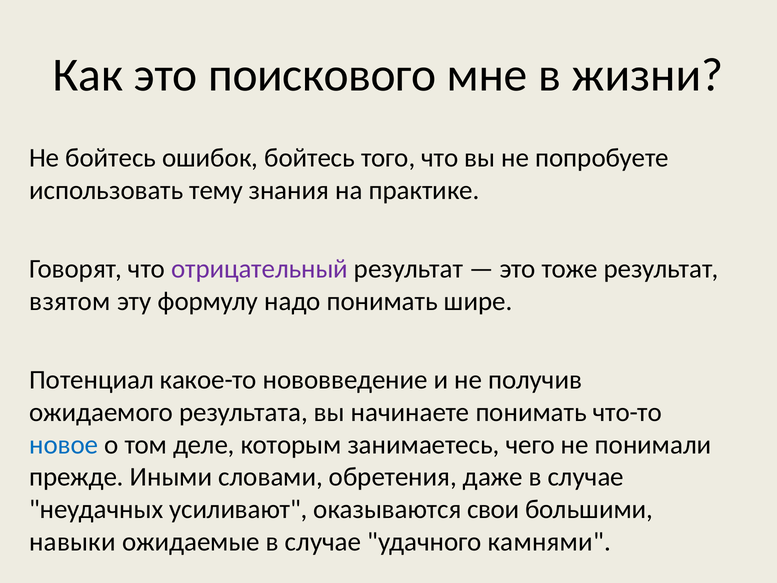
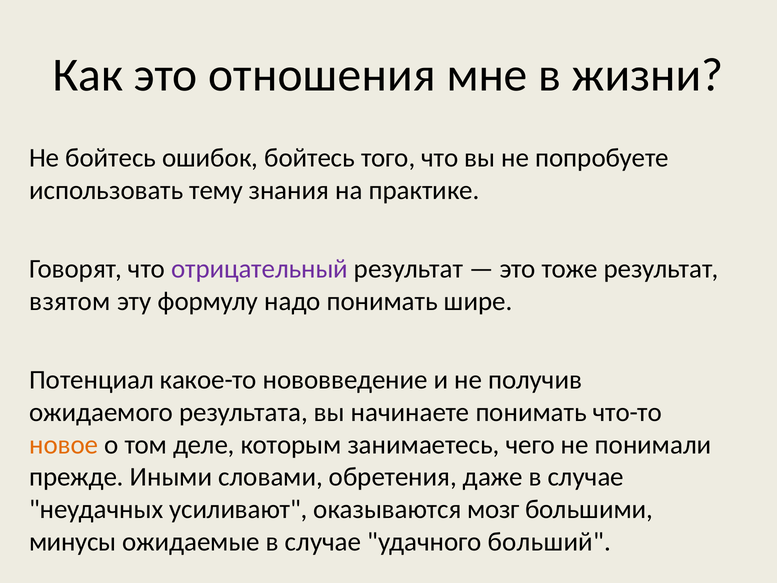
поискового: поискового -> отношения
новое colour: blue -> orange
свои: свои -> мозг
навыки: навыки -> минусы
камнями: камнями -> больший
